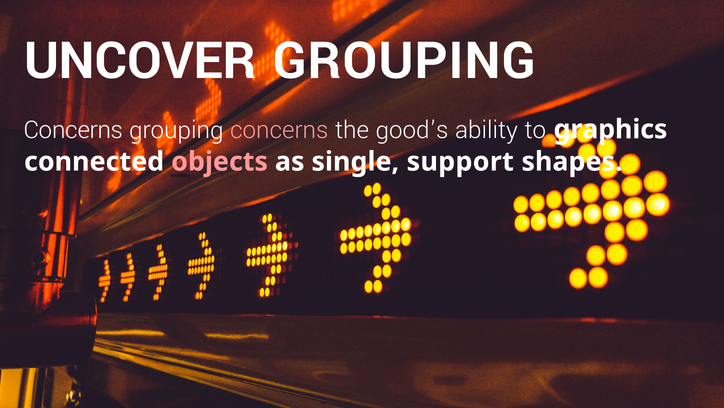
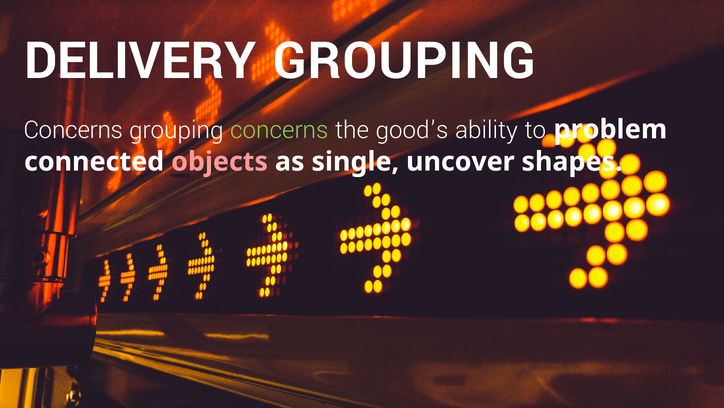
UNCOVER: UNCOVER -> DELIVERY
concerns at (279, 129) colour: pink -> light green
graphics: graphics -> problem
support: support -> uncover
